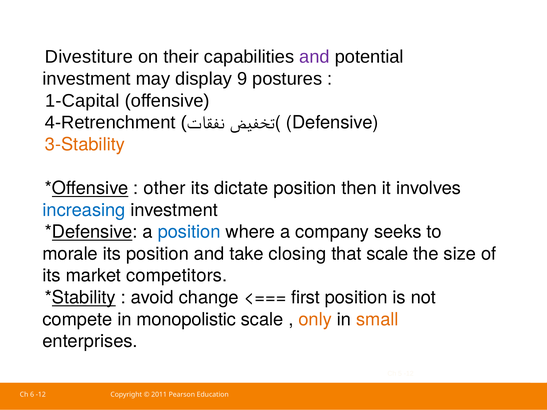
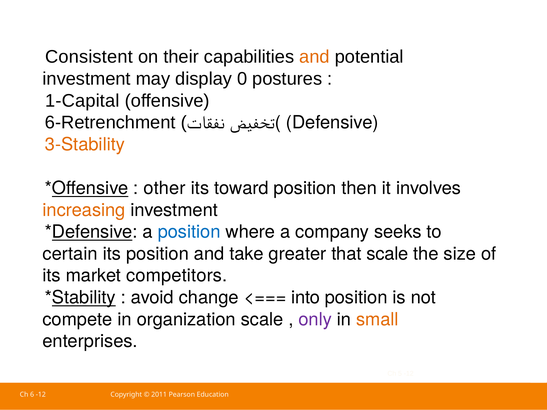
Divestiture: Divestiture -> Consistent
and at (314, 57) colour: purple -> orange
9: 9 -> 0
4-Retrenchment: 4-Retrenchment -> 6-Retrenchment
dictate: dictate -> toward
increasing colour: blue -> orange
morale: morale -> certain
closing: closing -> greater
first: first -> into
monopolistic: monopolistic -> organization
only colour: orange -> purple
